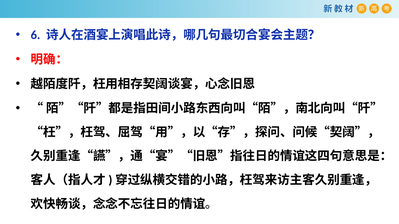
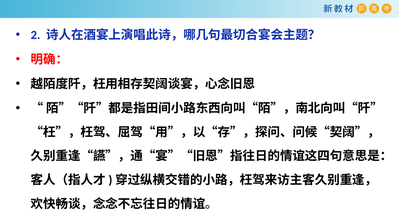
6: 6 -> 2
